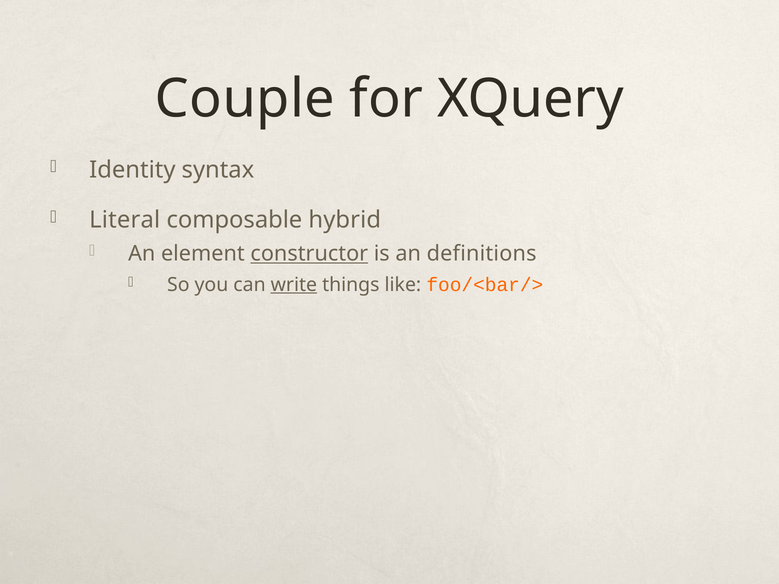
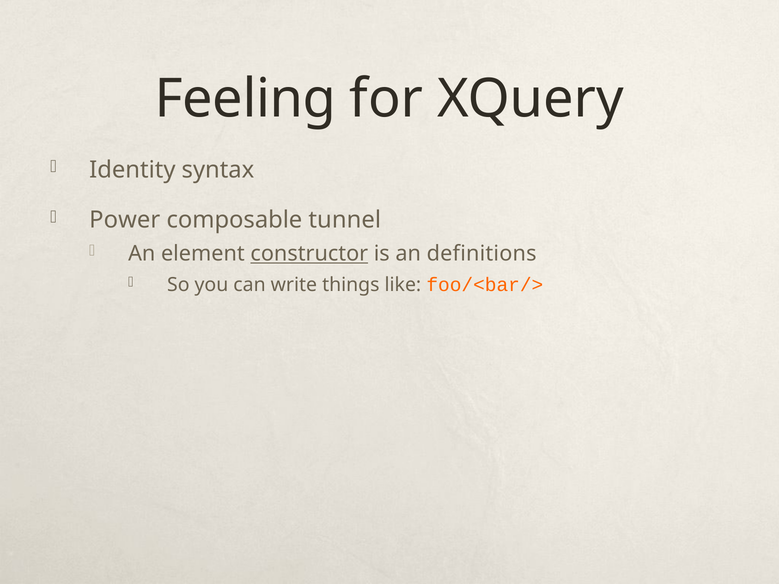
Couple: Couple -> Feeling
Literal: Literal -> Power
hybrid: hybrid -> tunnel
write underline: present -> none
